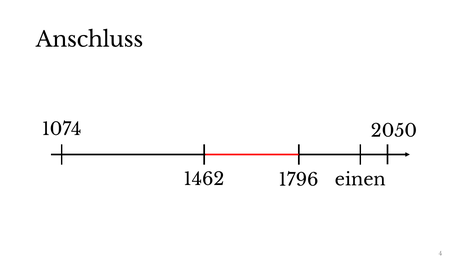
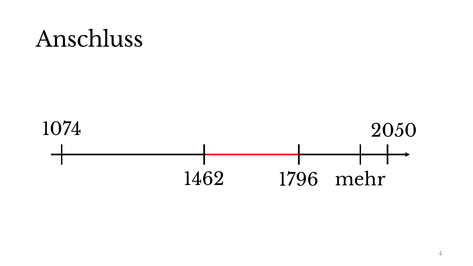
einen: einen -> mehr
